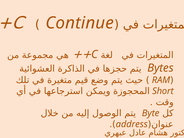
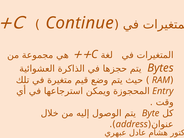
Short: Short -> Entry
